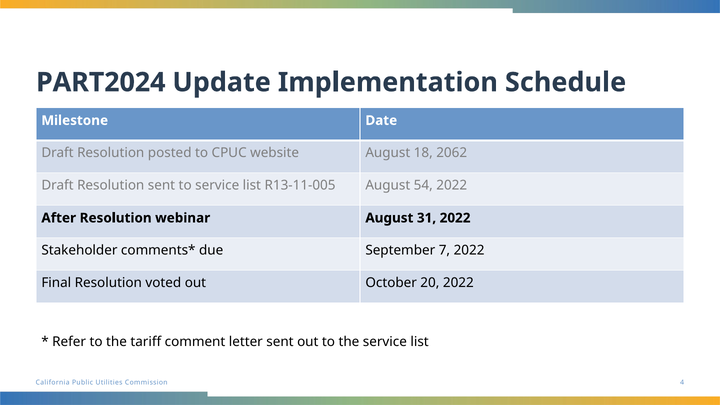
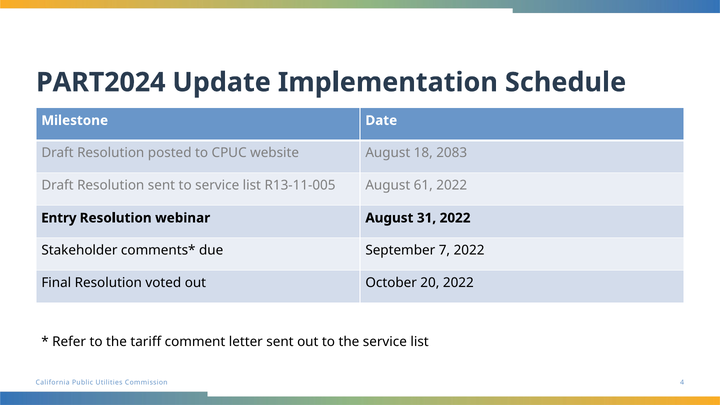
2062: 2062 -> 2083
54: 54 -> 61
After: After -> Entry
